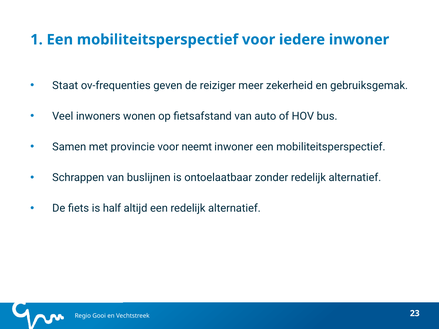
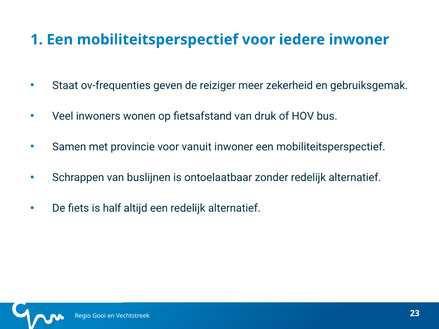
auto: auto -> druk
neemt: neemt -> vanuit
